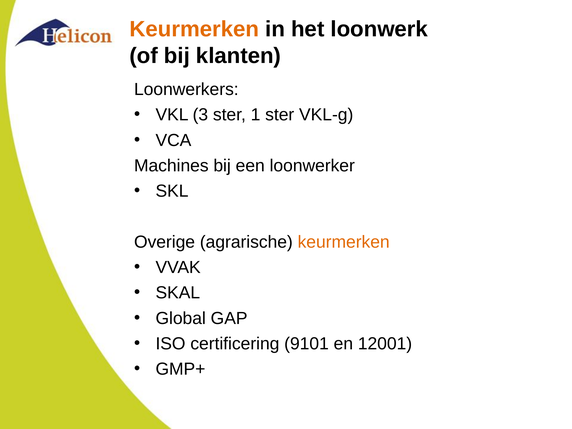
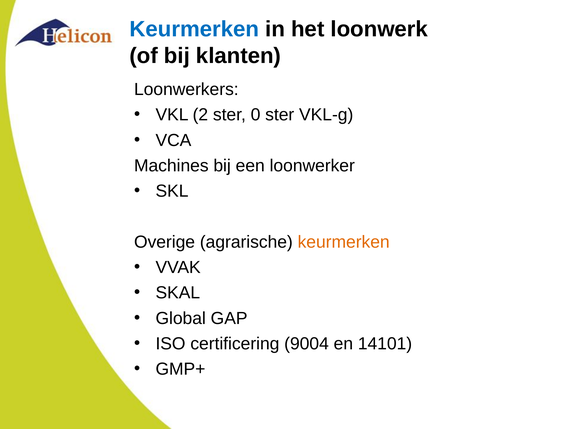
Keurmerken at (194, 29) colour: orange -> blue
3: 3 -> 2
1: 1 -> 0
9101: 9101 -> 9004
12001: 12001 -> 14101
